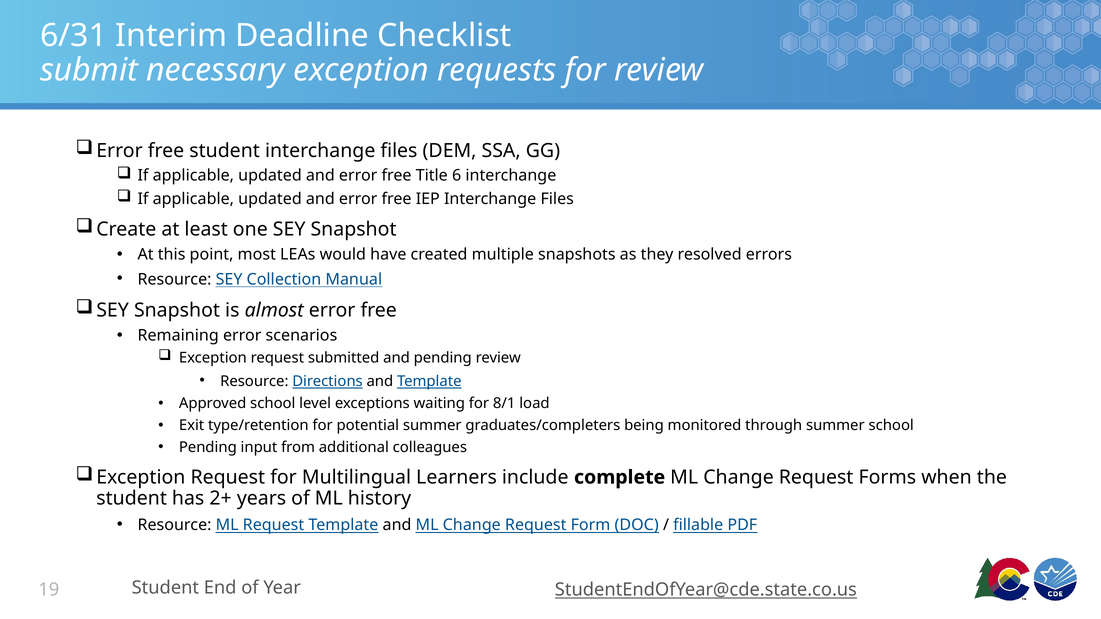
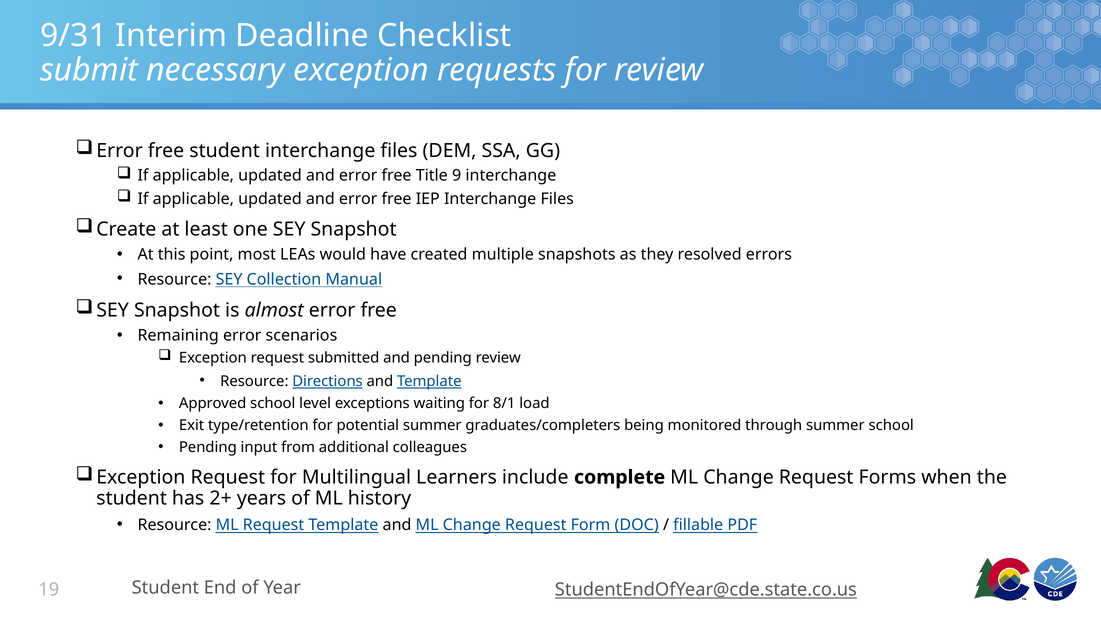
6/31: 6/31 -> 9/31
6: 6 -> 9
